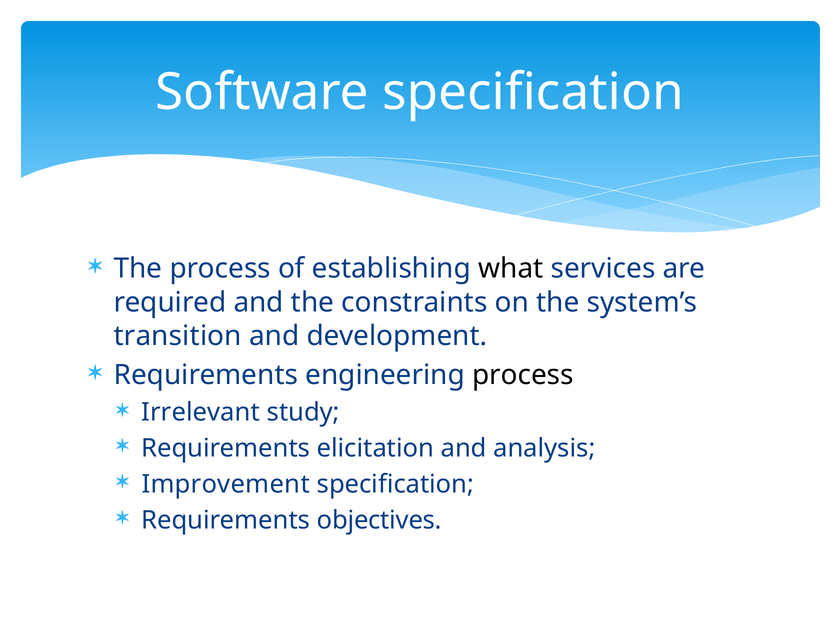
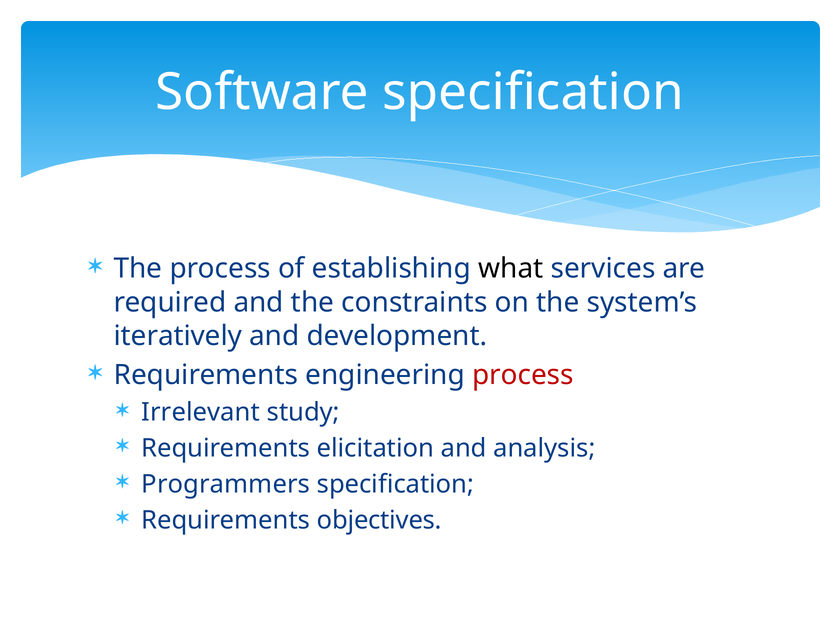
transition: transition -> iteratively
process at (523, 375) colour: black -> red
Improvement: Improvement -> Programmers
